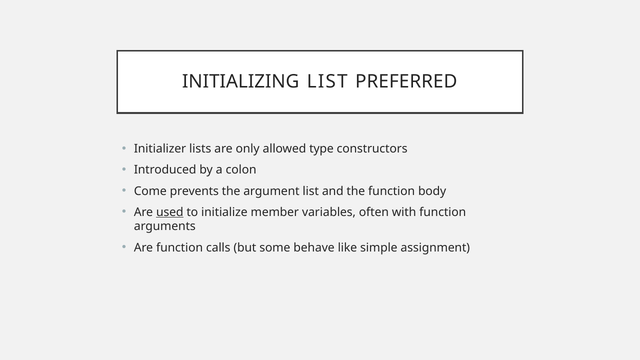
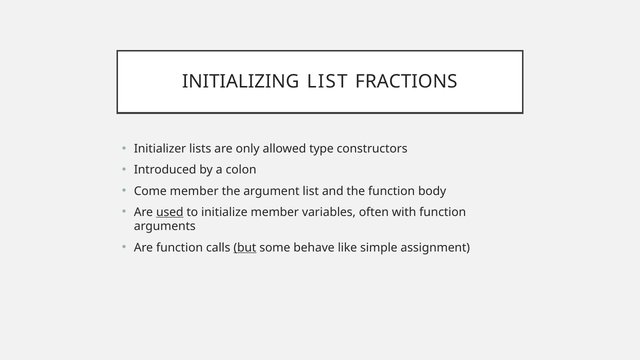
PREFERRED: PREFERRED -> FRACTIONS
Come prevents: prevents -> member
but underline: none -> present
